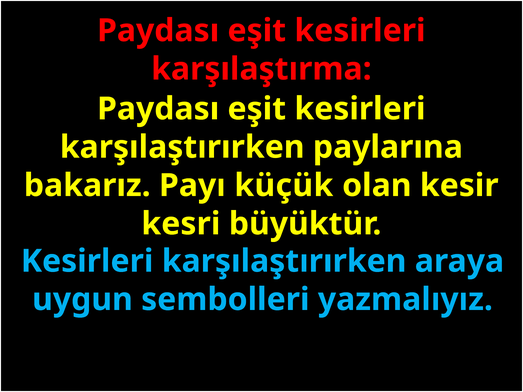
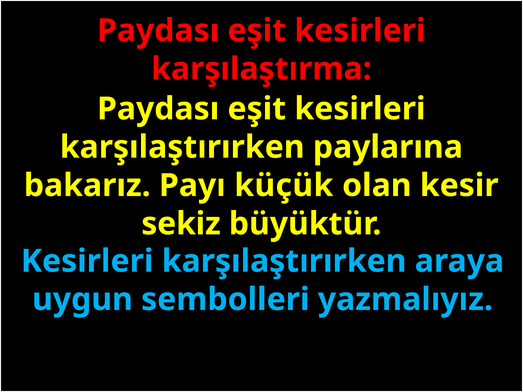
kesri: kesri -> sekiz
